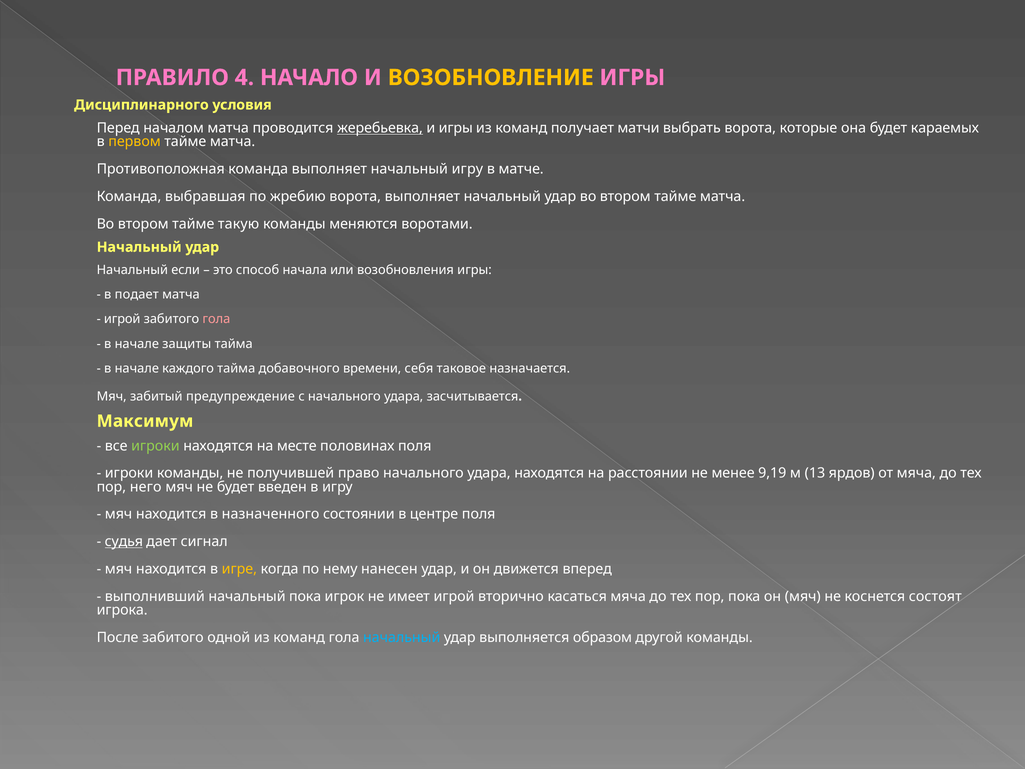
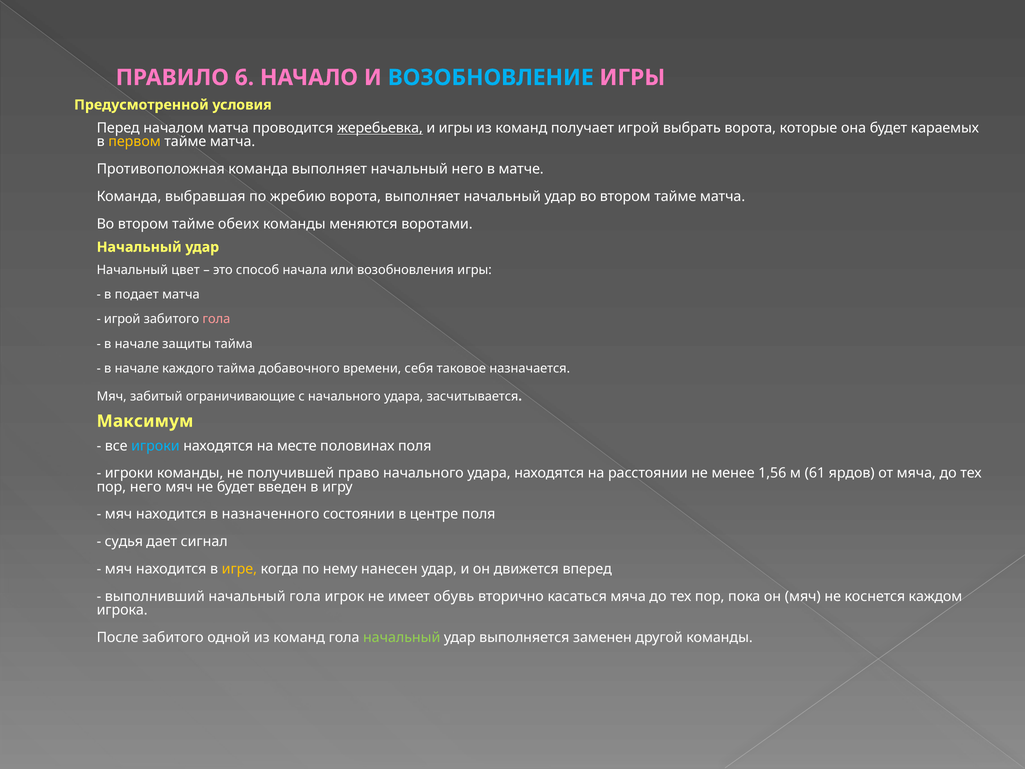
4: 4 -> 6
ВОЗОБНОВЛЕНИЕ colour: yellow -> light blue
Дисциплинарного: Дисциплинарного -> Предусмотренной
получает матчи: матчи -> игрой
начальный игру: игру -> него
такую: такую -> обеих
если: если -> цвет
предупреждение: предупреждение -> ограничивающие
игроки at (155, 446) colour: light green -> light blue
9,19: 9,19 -> 1,56
13: 13 -> 61
судья underline: present -> none
начальный пока: пока -> гола
имеет игрой: игрой -> обувь
состоят: состоят -> каждом
начальный at (402, 637) colour: light blue -> light green
образом: образом -> заменен
